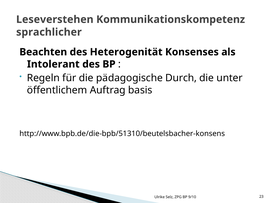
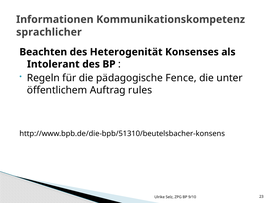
Leseverstehen: Leseverstehen -> Informationen
Durch: Durch -> Fence
basis: basis -> rules
